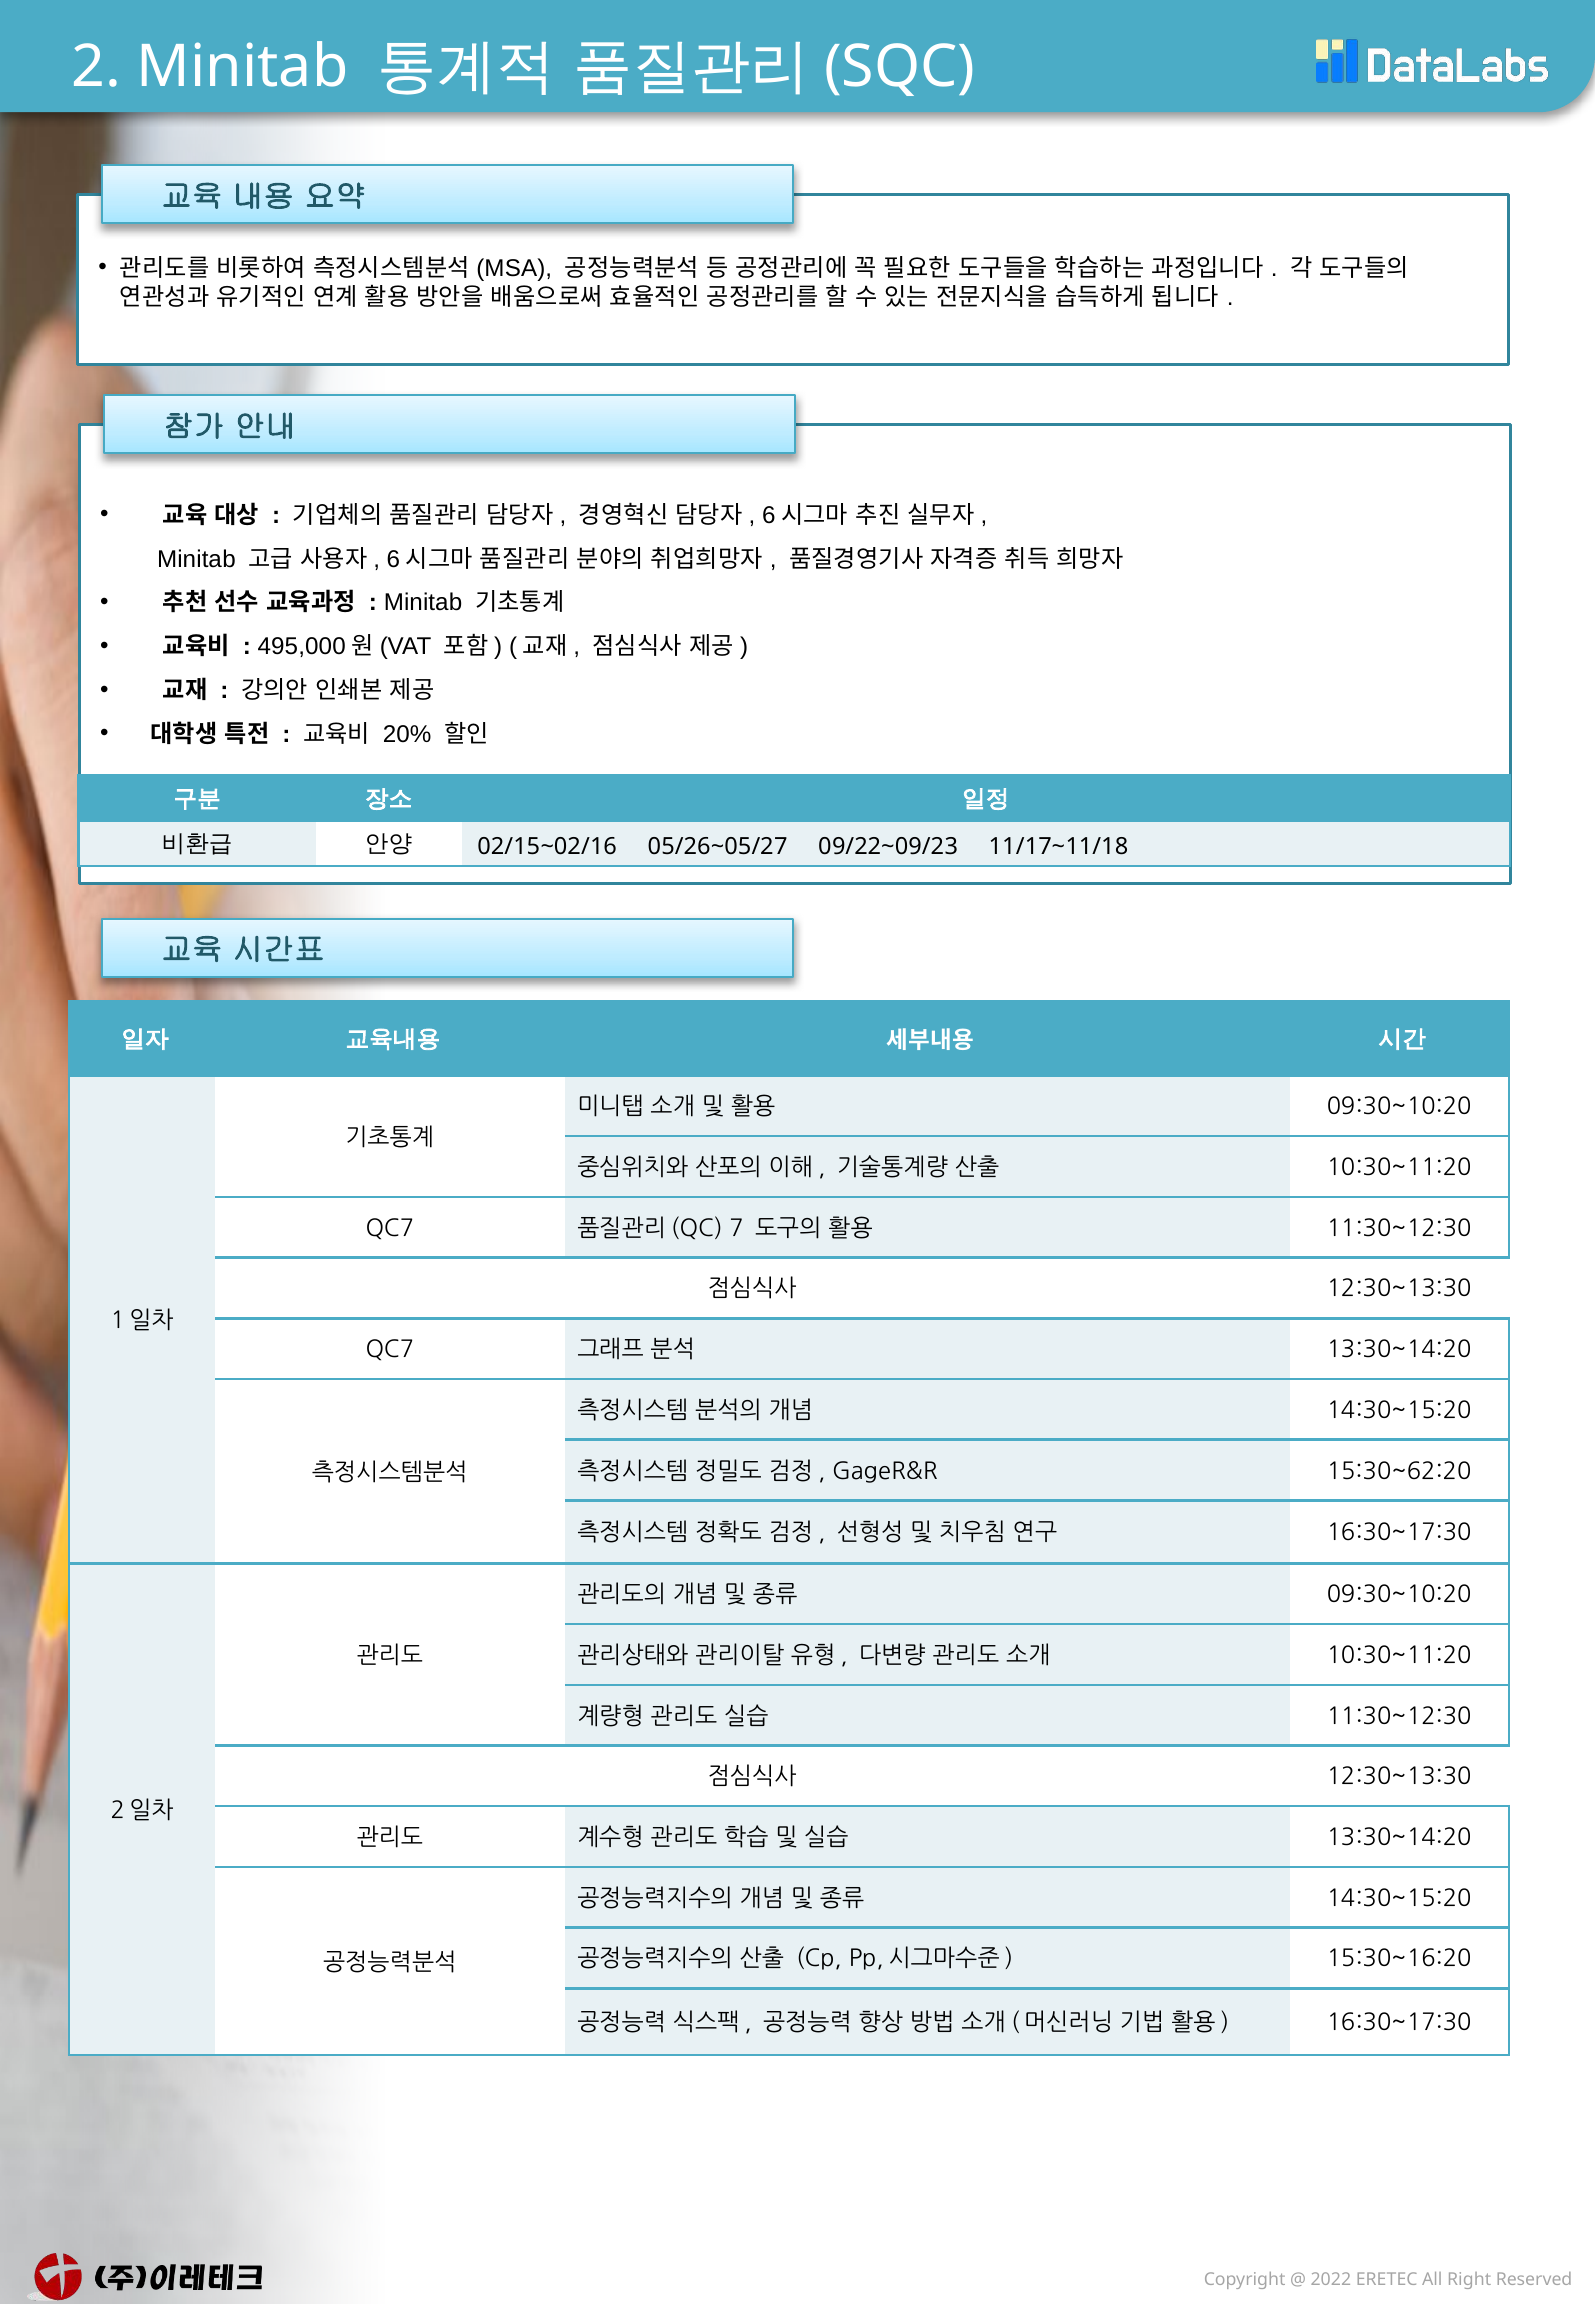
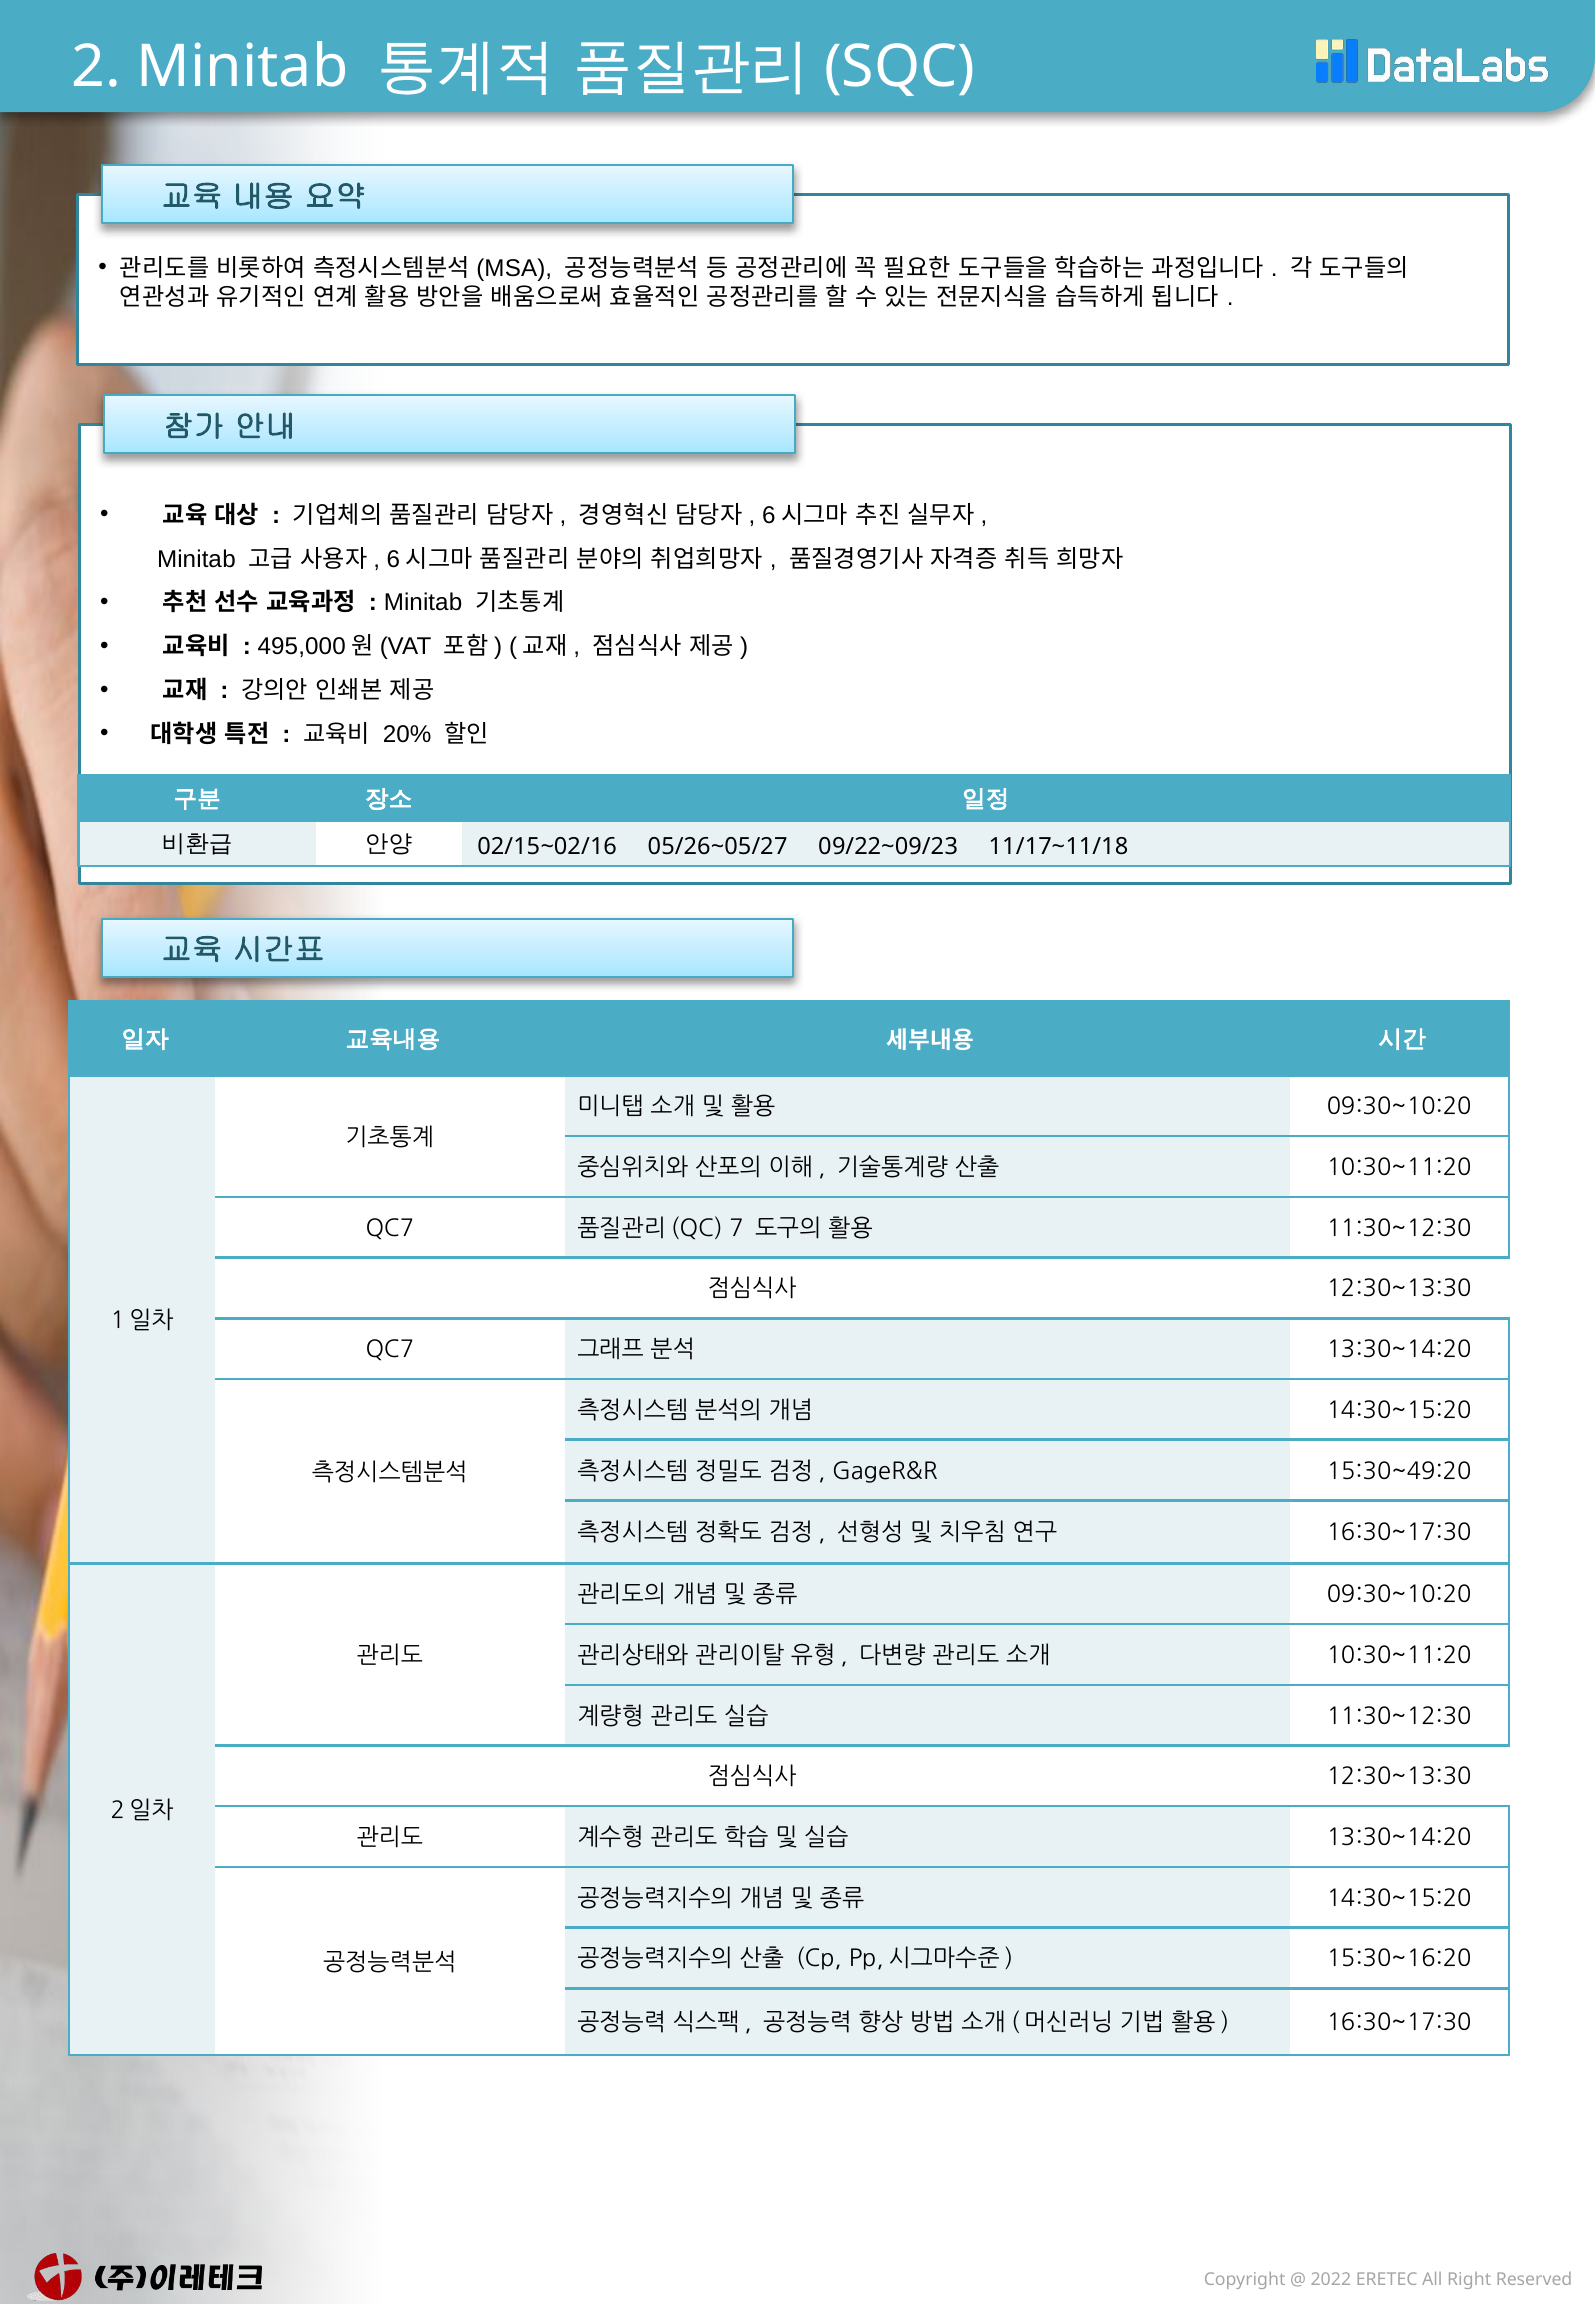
15:30~62:20: 15:30~62:20 -> 15:30~49:20
